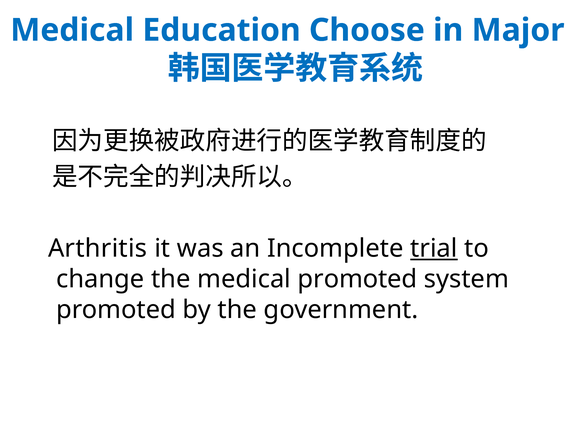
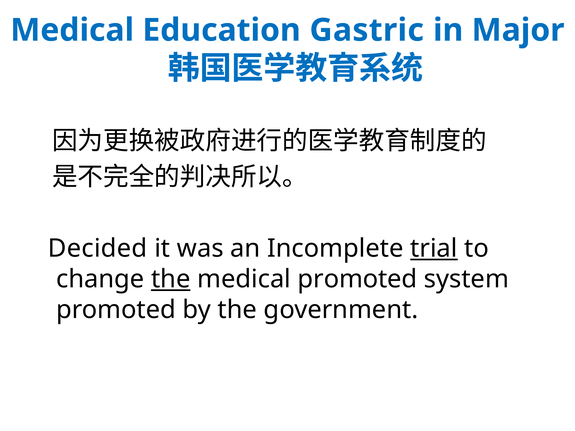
Choose: Choose -> Gastric
Arthritis: Arthritis -> Decided
the at (171, 279) underline: none -> present
